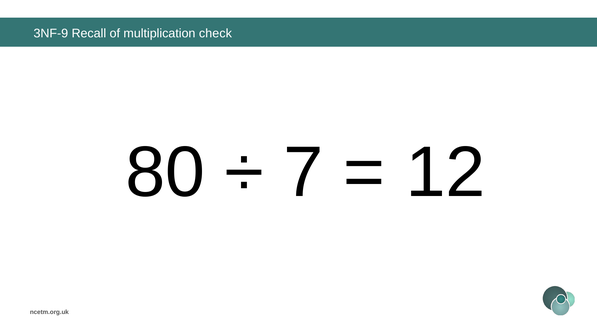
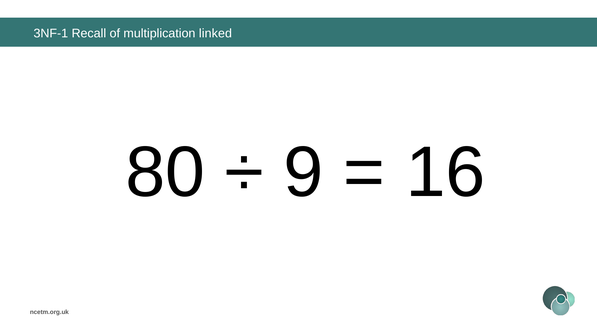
3NF-9: 3NF-9 -> 3NF-1
check: check -> linked
7: 7 -> 9
12: 12 -> 16
